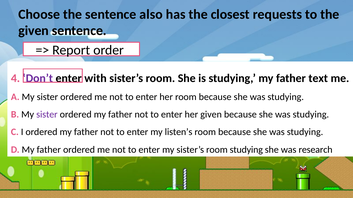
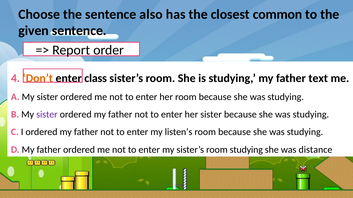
requests: requests -> common
‛Don’t colour: purple -> orange
with: with -> class
her given: given -> sister
research: research -> distance
